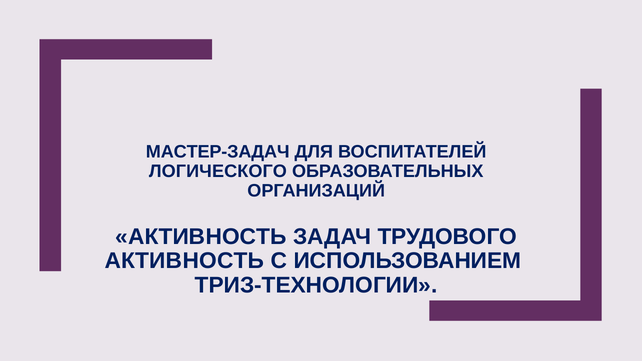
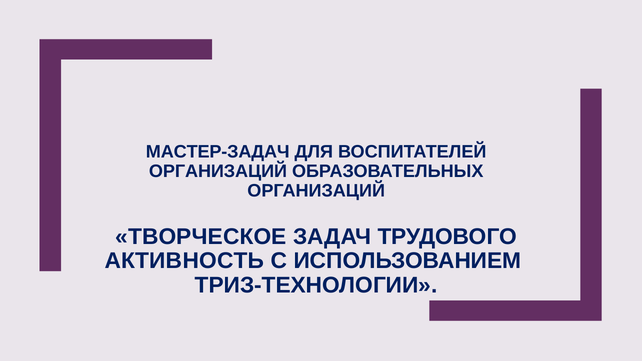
ЛОГИЧЕСКОГО at (218, 171): ЛОГИЧЕСКОГО -> ОРГАНИЗАЦИЙ
АКТИВНОСТЬ at (201, 237): АКТИВНОСТЬ -> ТВОРЧЕСКОЕ
